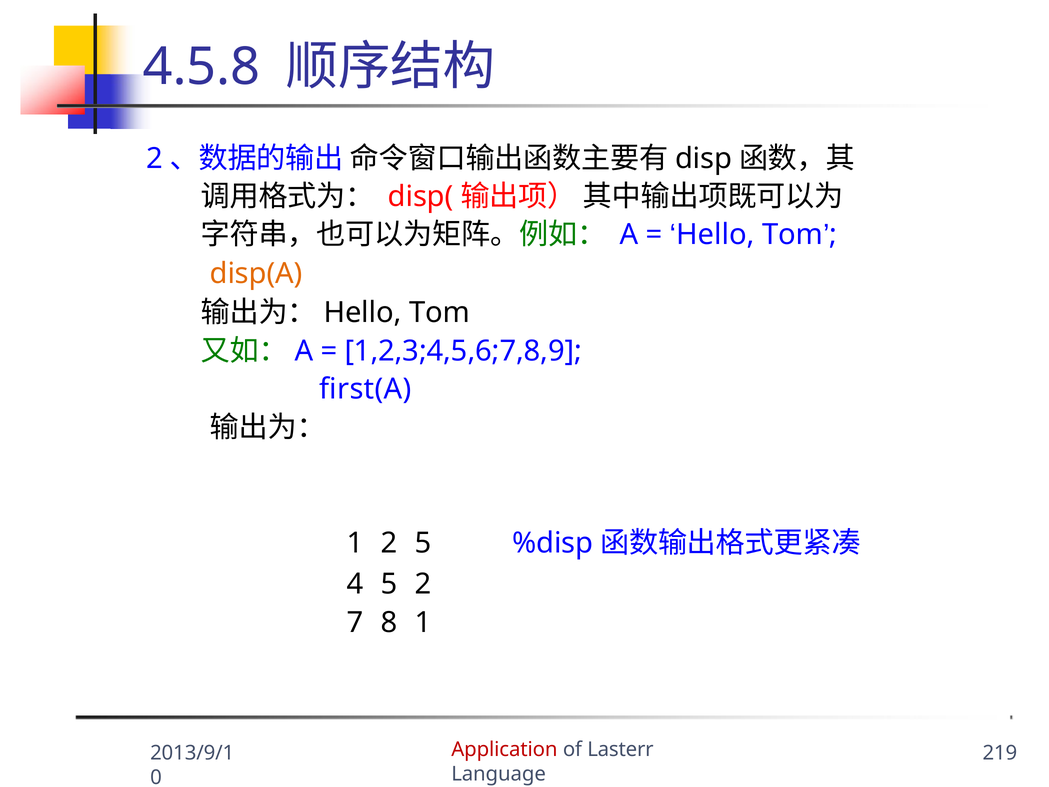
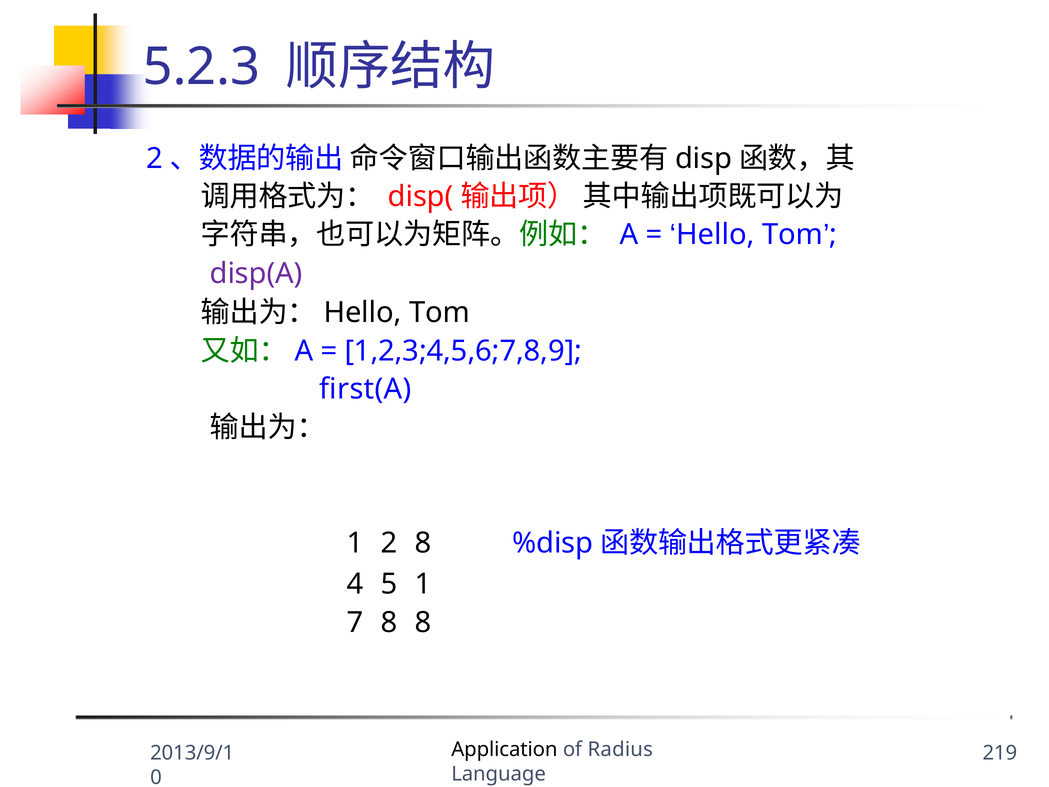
4.5.8: 4.5.8 -> 5.2.3
disp(A colour: orange -> purple
2 5: 5 -> 8
5 2: 2 -> 1
8 1: 1 -> 8
Application colour: red -> black
Lasterr: Lasterr -> Radius
